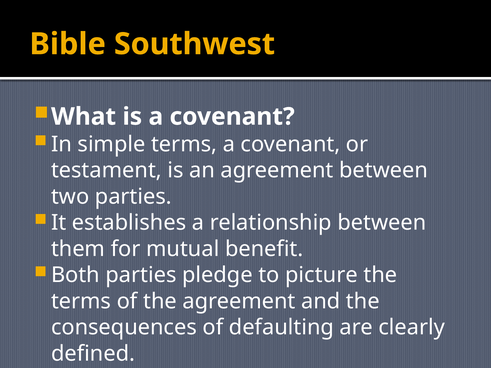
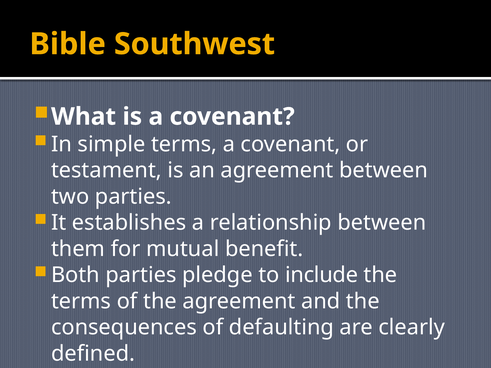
picture: picture -> include
